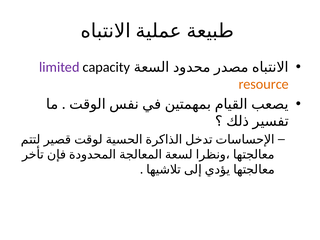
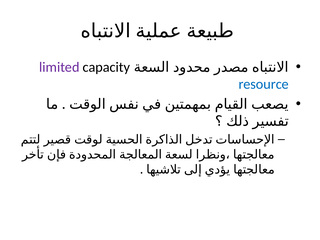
resource colour: orange -> blue
